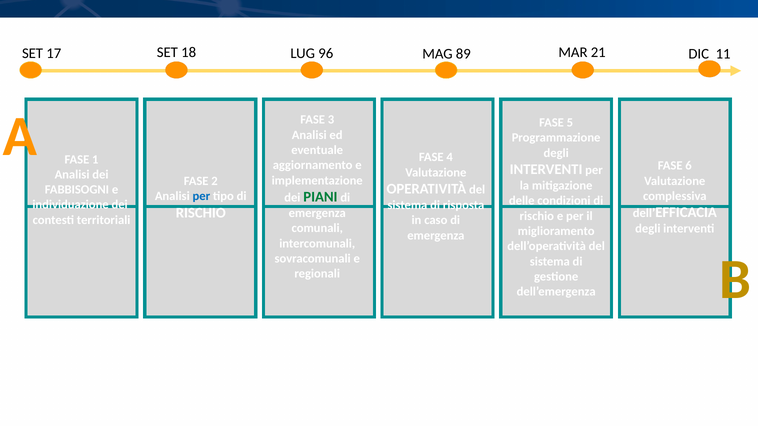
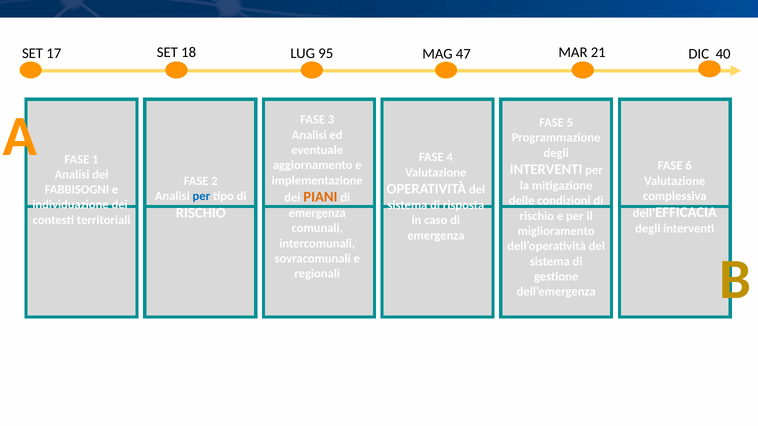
96: 96 -> 95
89: 89 -> 47
11: 11 -> 40
PIANI colour: green -> orange
